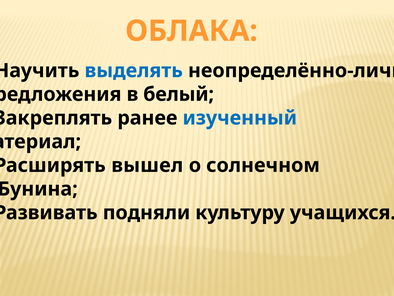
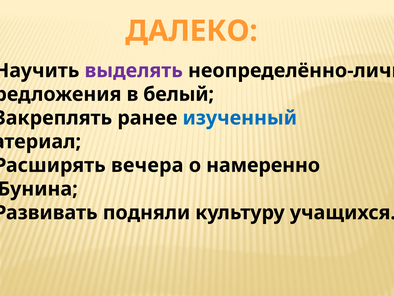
ОБЛАКА: ОБЛАКА -> ДАЛЕКО
выделять colour: blue -> purple
вышел: вышел -> вечера
солнечном: солнечном -> намеренно
